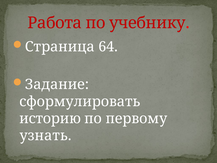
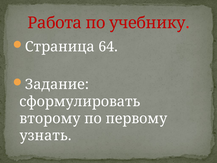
историю: историю -> второму
